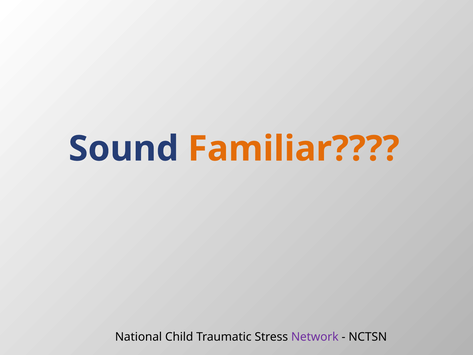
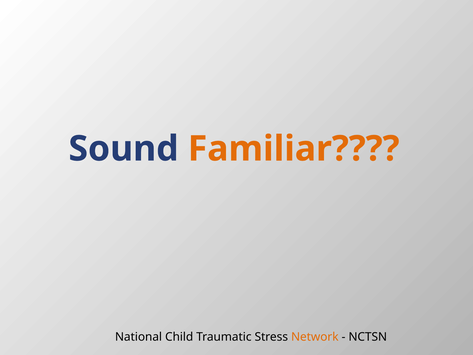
Network colour: purple -> orange
